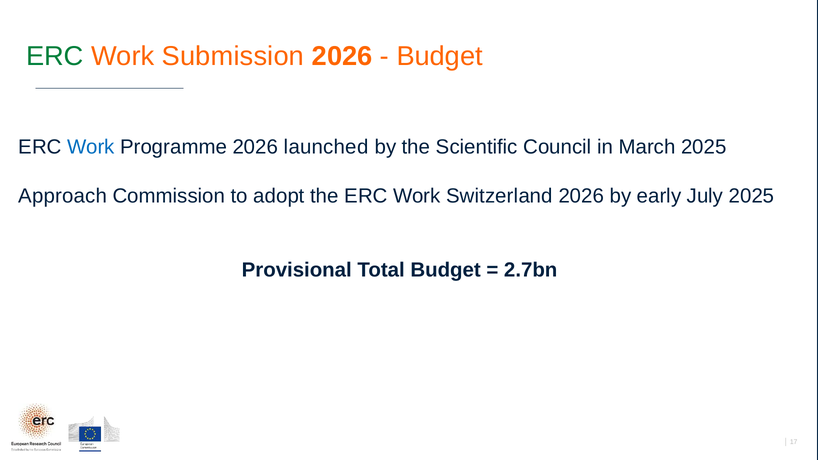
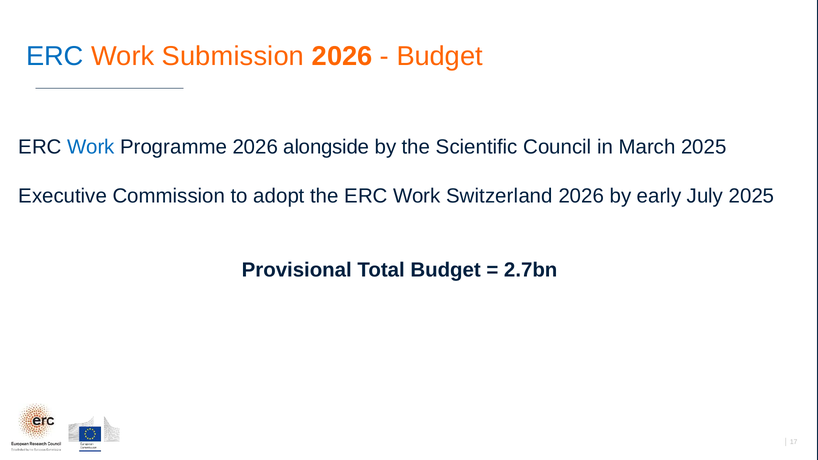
ERC at (55, 56) colour: green -> blue
launched: launched -> alongside
Approach: Approach -> Executive
